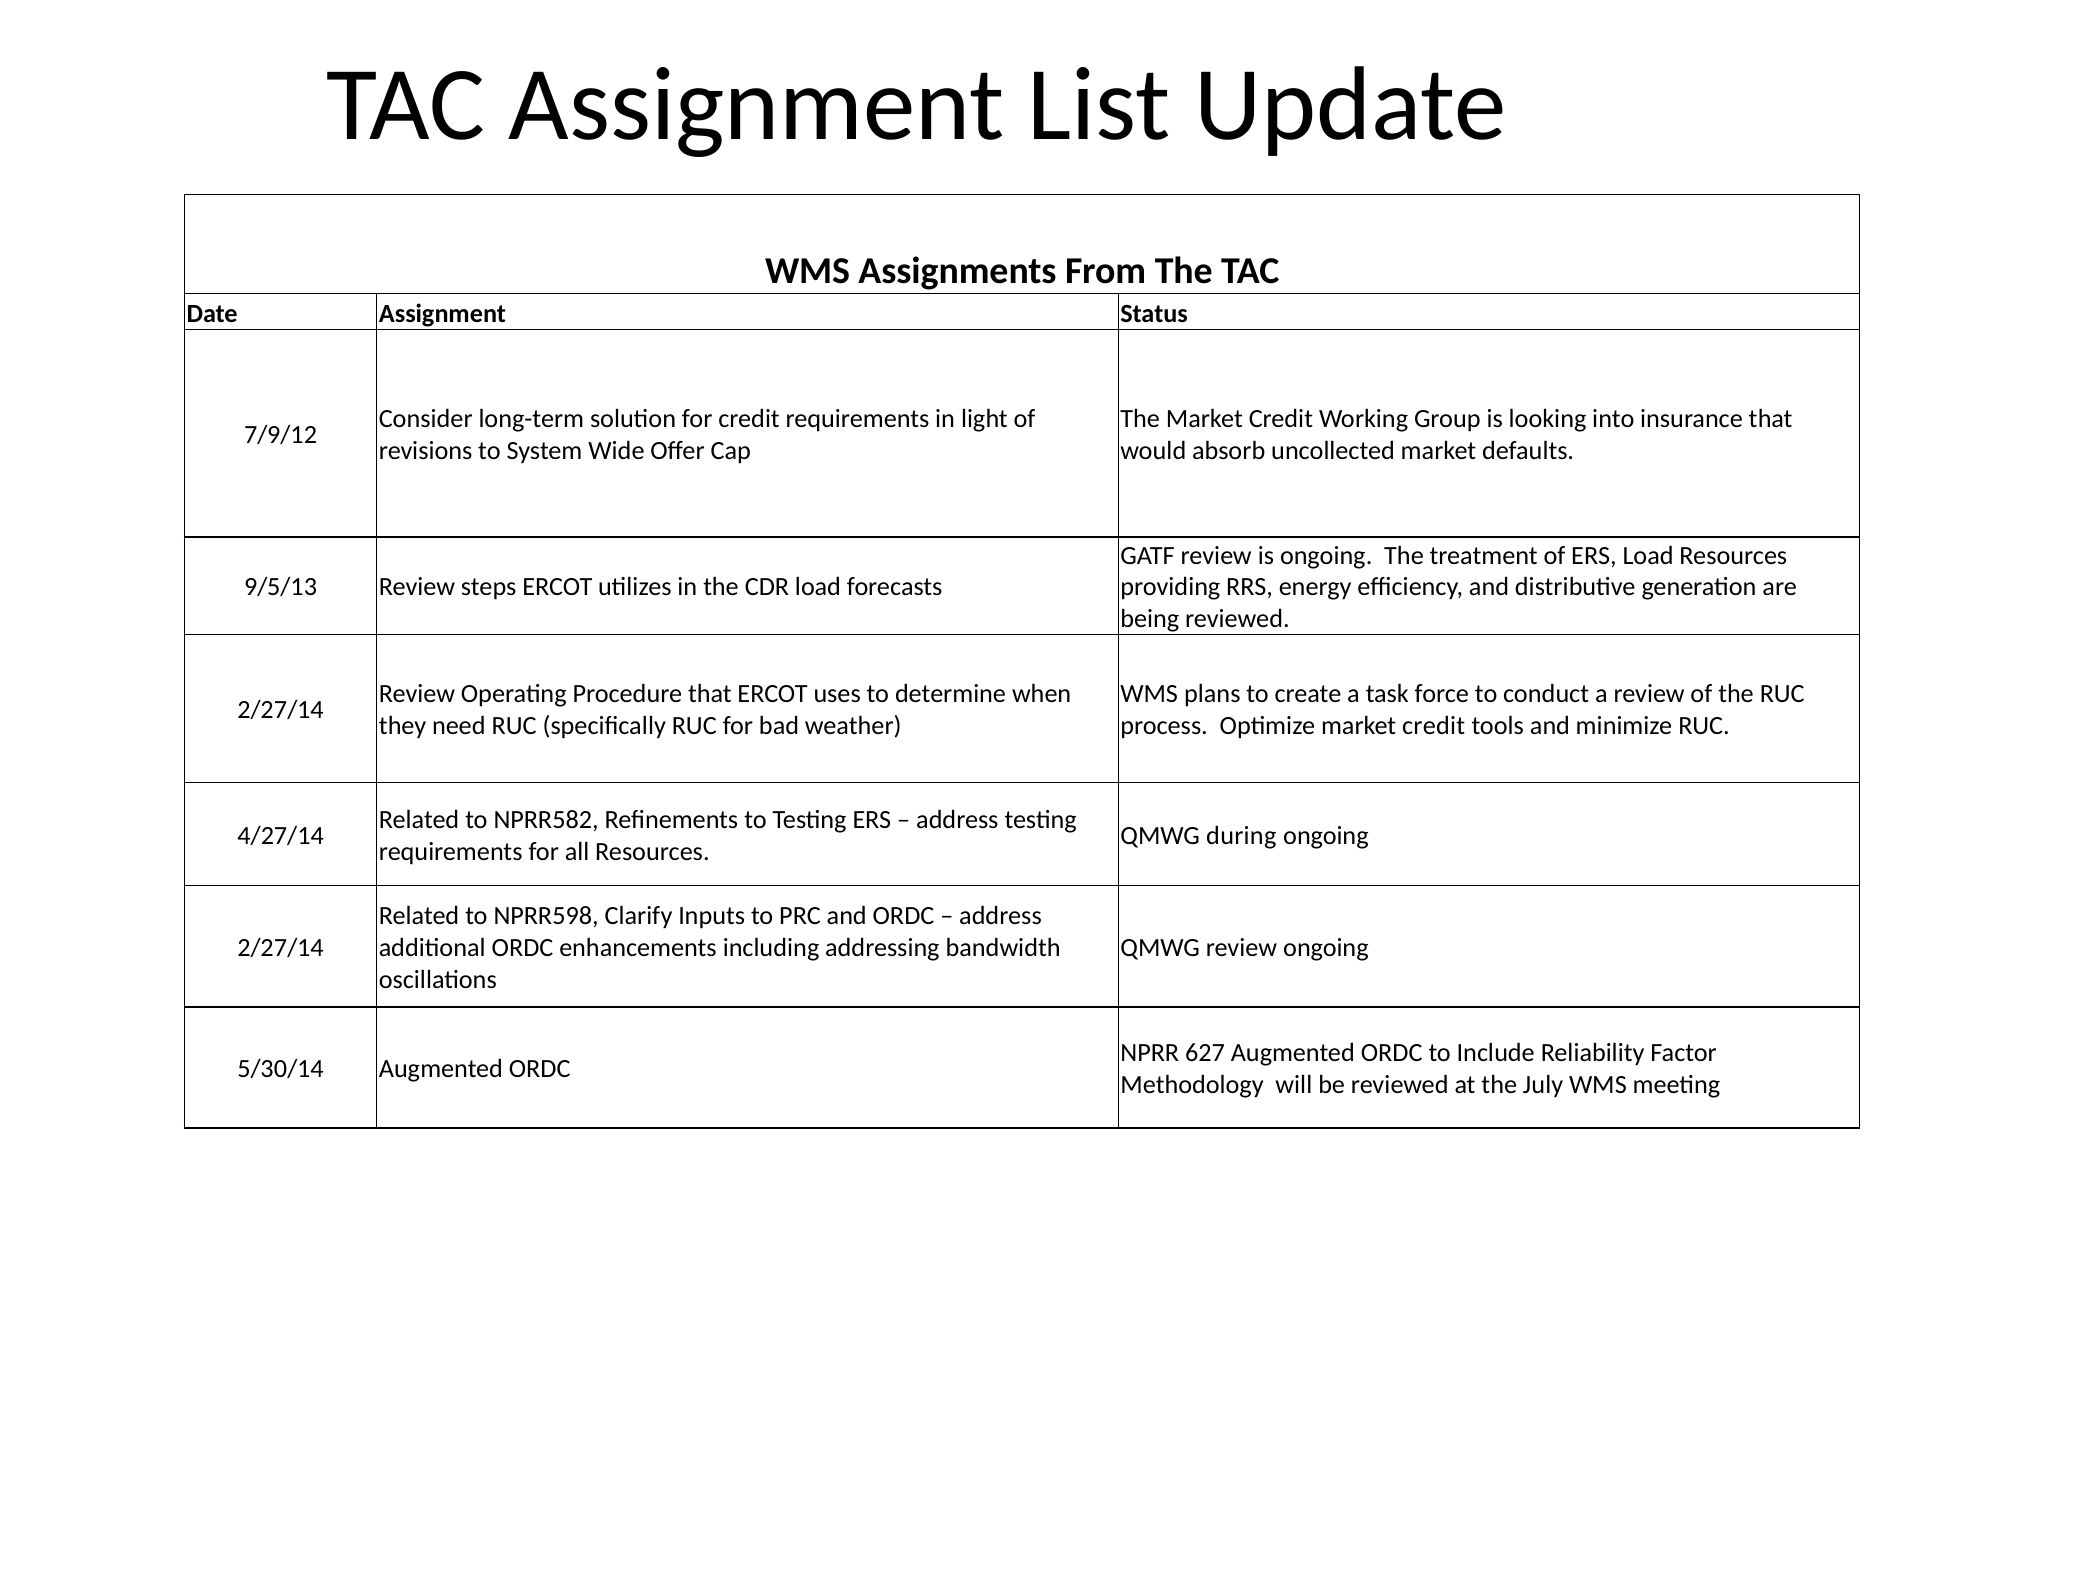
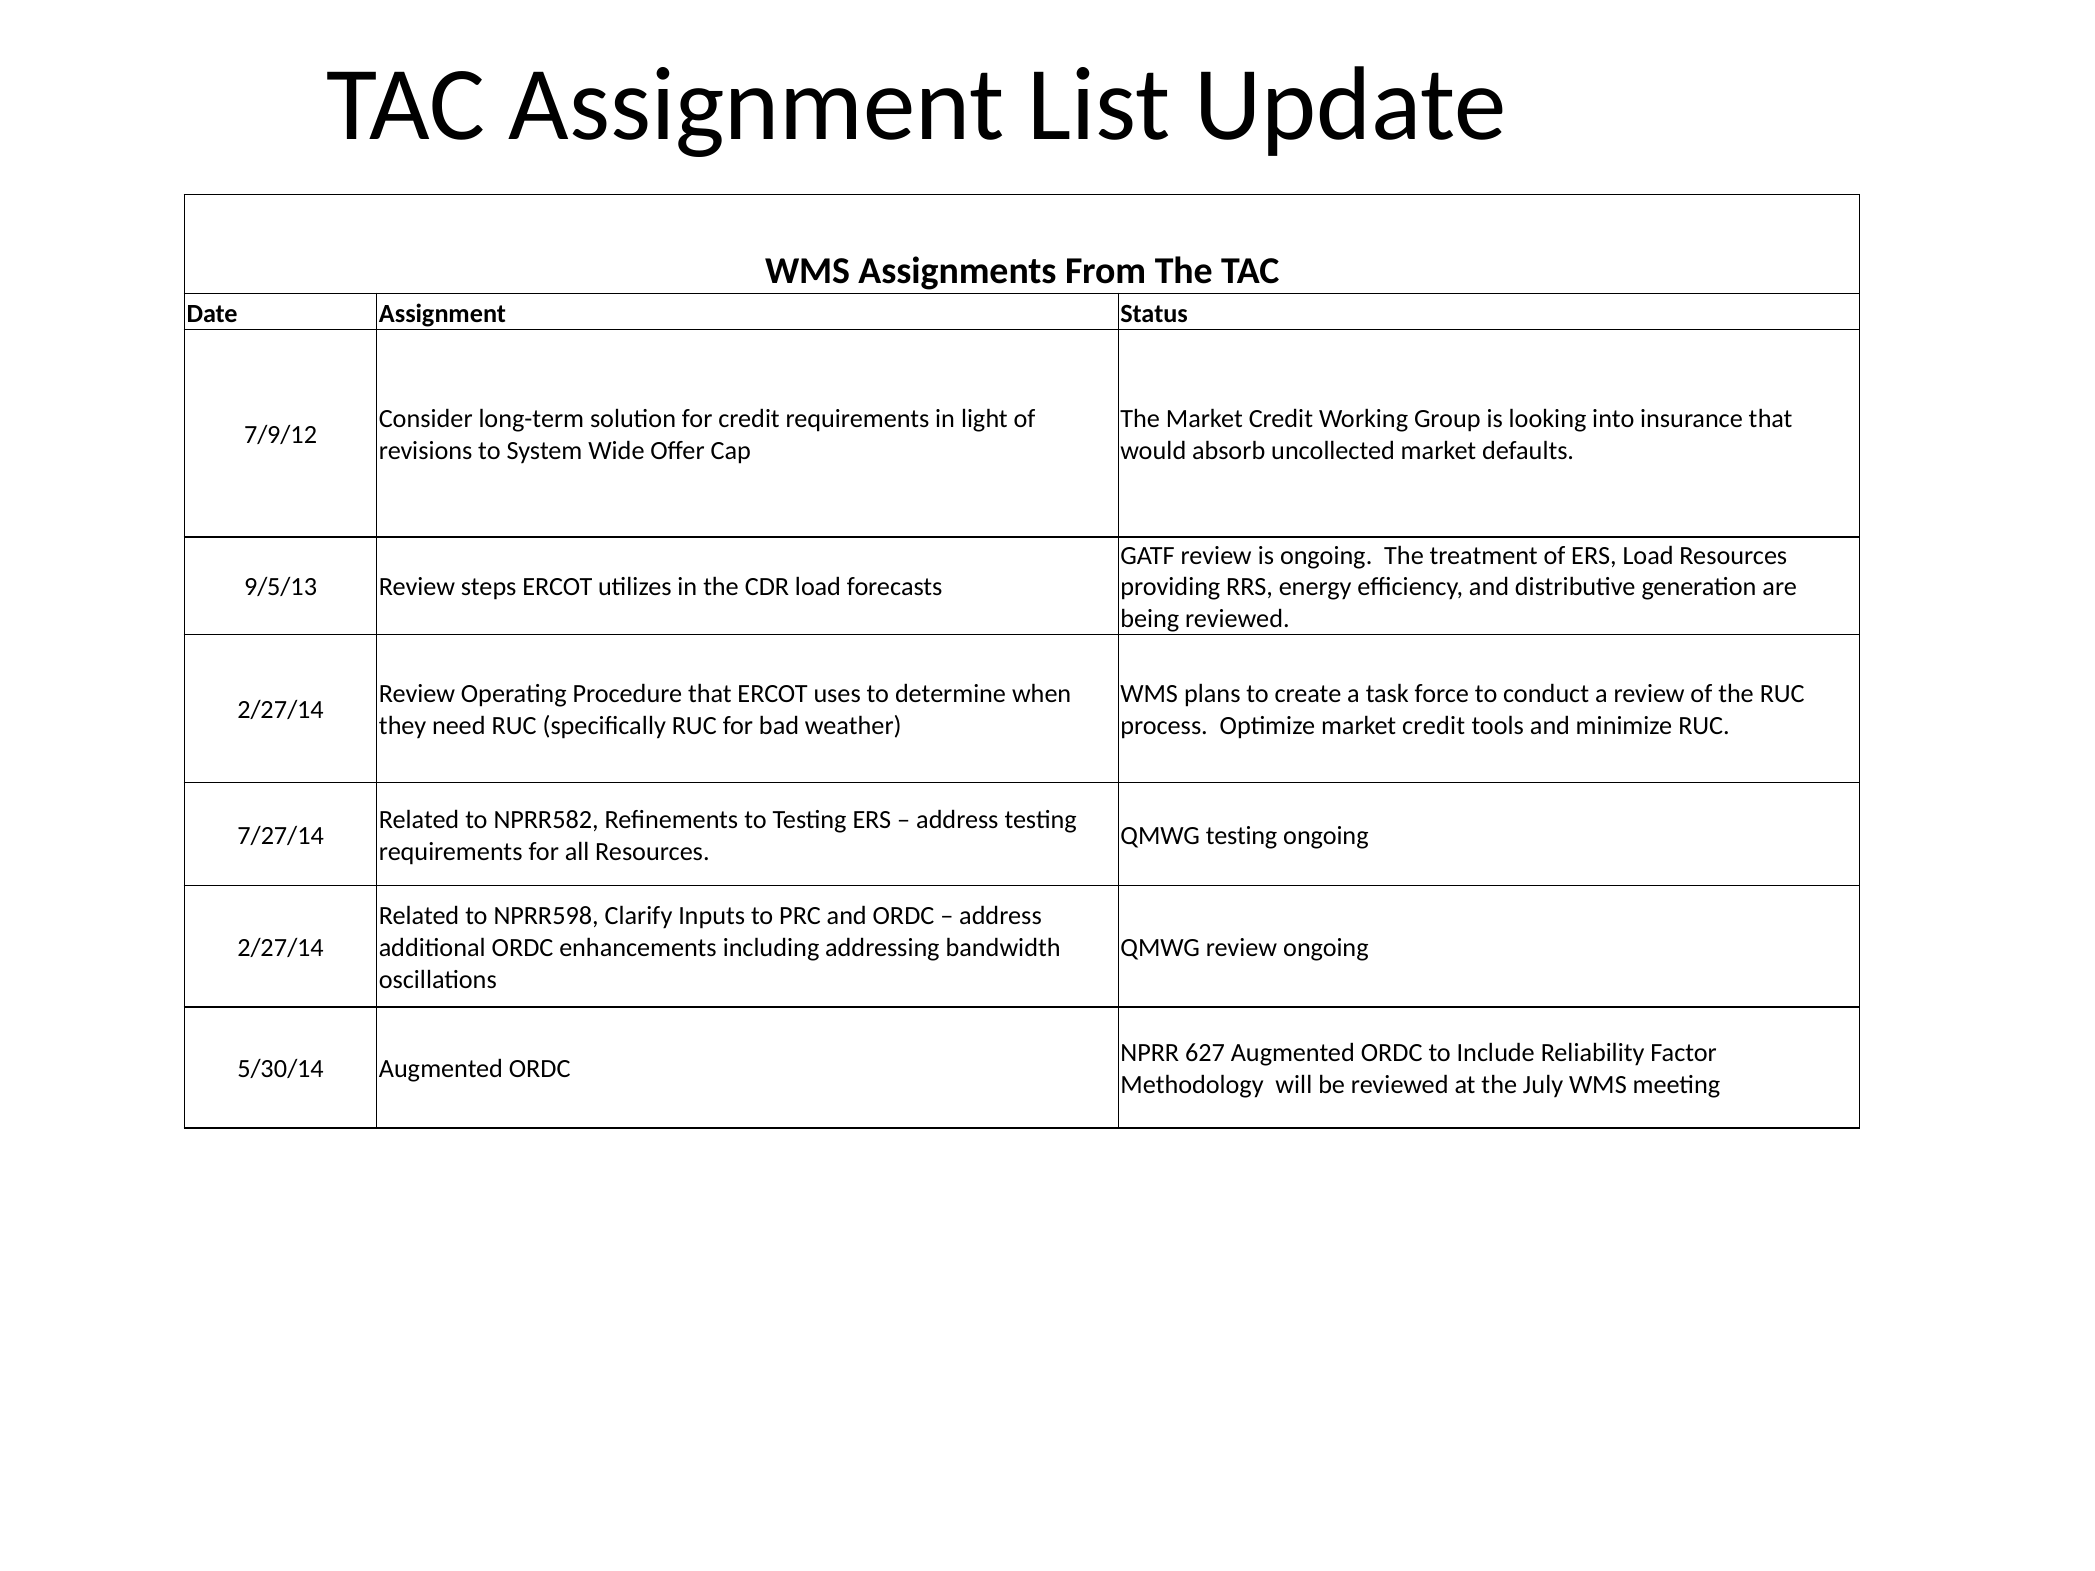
4/27/14: 4/27/14 -> 7/27/14
QMWG during: during -> testing
